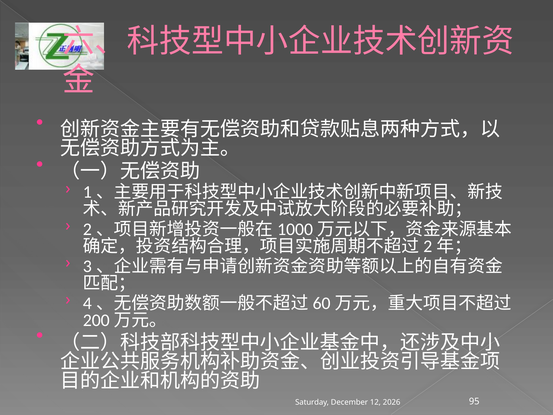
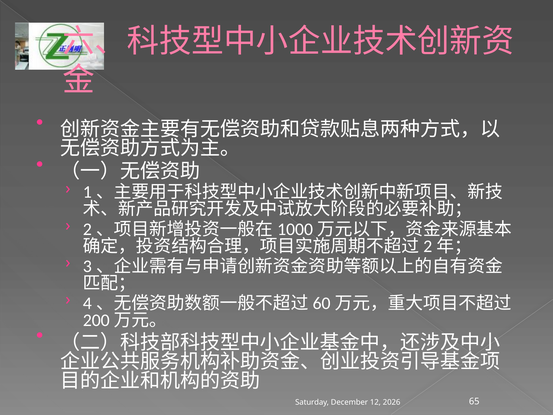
95: 95 -> 65
